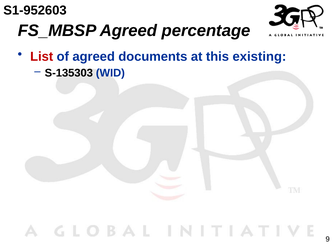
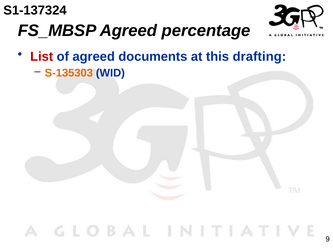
S1-952603: S1-952603 -> S1-137324
existing: existing -> drafting
S-135303 colour: black -> orange
